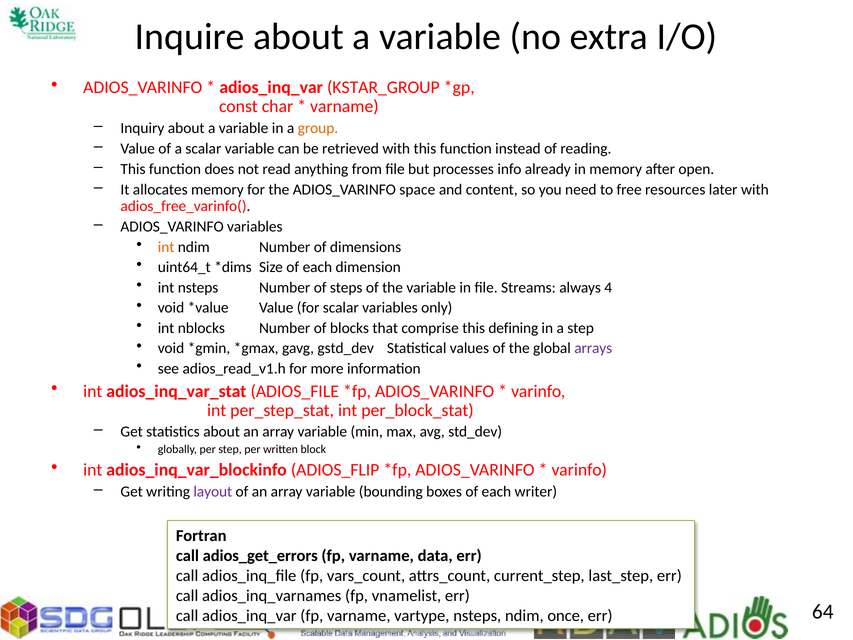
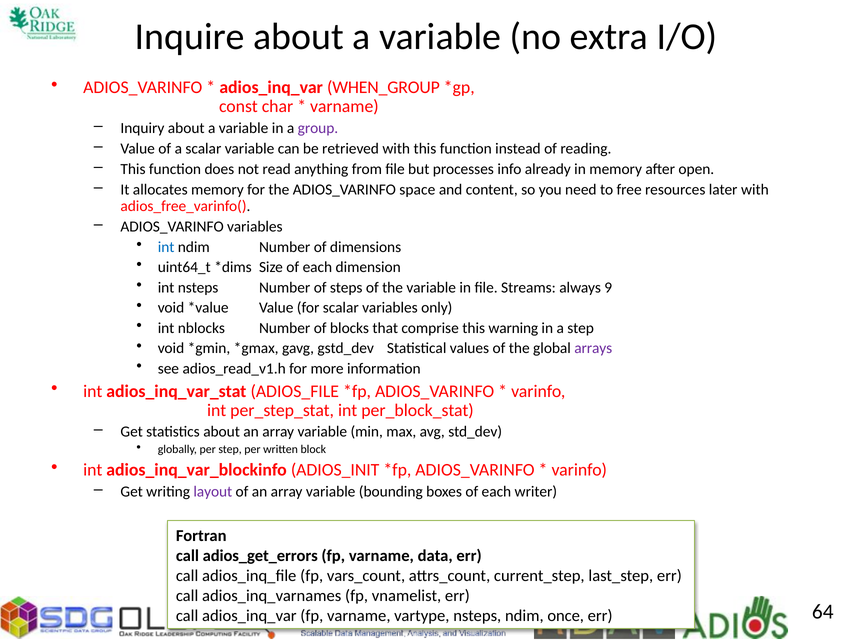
KSTAR_GROUP: KSTAR_GROUP -> WHEN_GROUP
group colour: orange -> purple
int at (166, 247) colour: orange -> blue
4: 4 -> 9
defining: defining -> warning
ADIOS_FLIP: ADIOS_FLIP -> ADIOS_INIT
